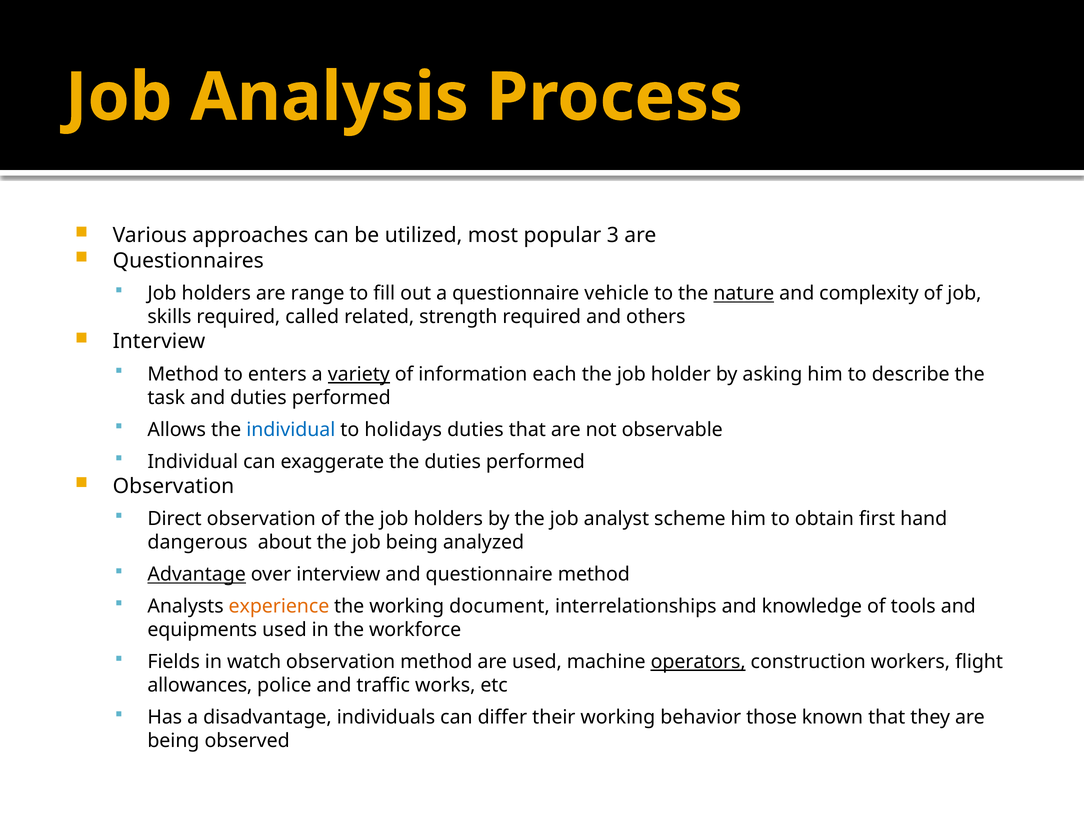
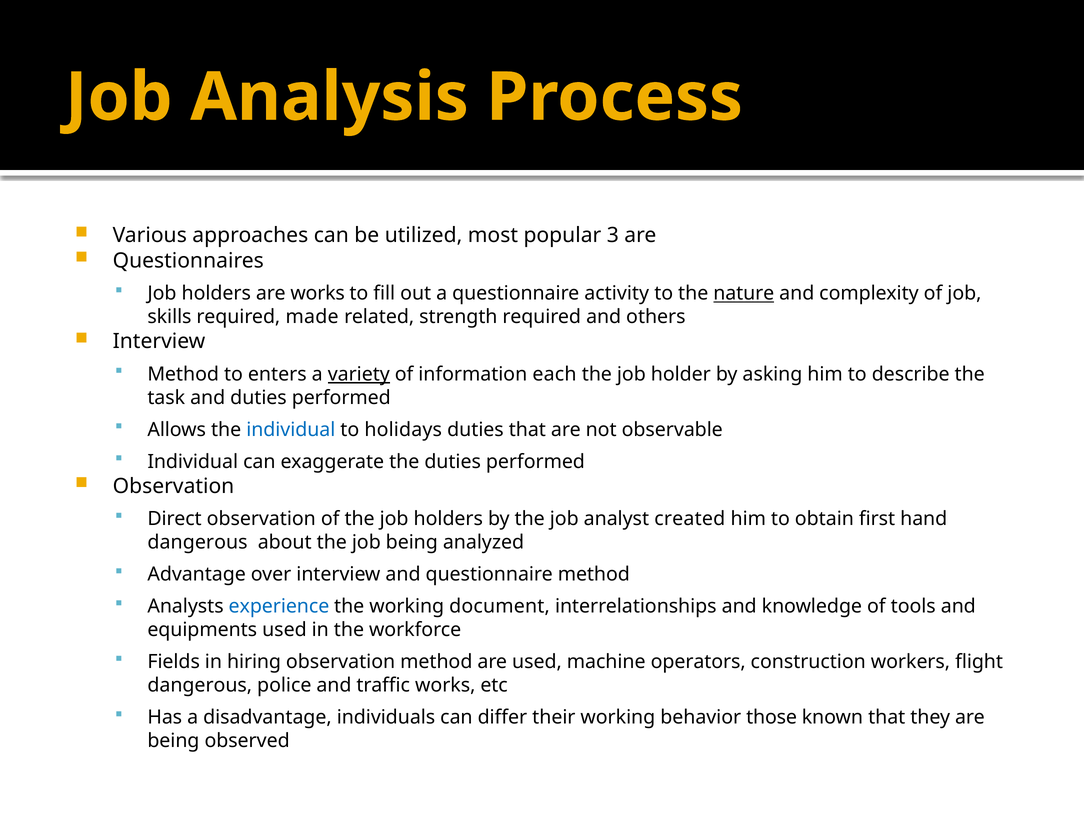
are range: range -> works
vehicle: vehicle -> activity
called: called -> made
scheme: scheme -> created
Advantage underline: present -> none
experience colour: orange -> blue
watch: watch -> hiring
operators underline: present -> none
allowances at (200, 685): allowances -> dangerous
